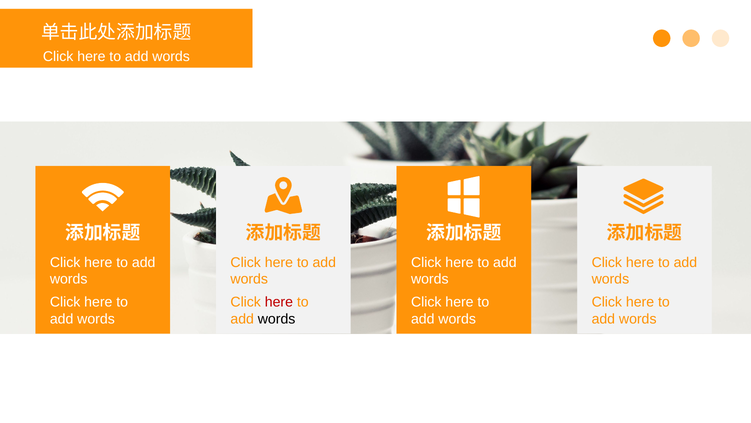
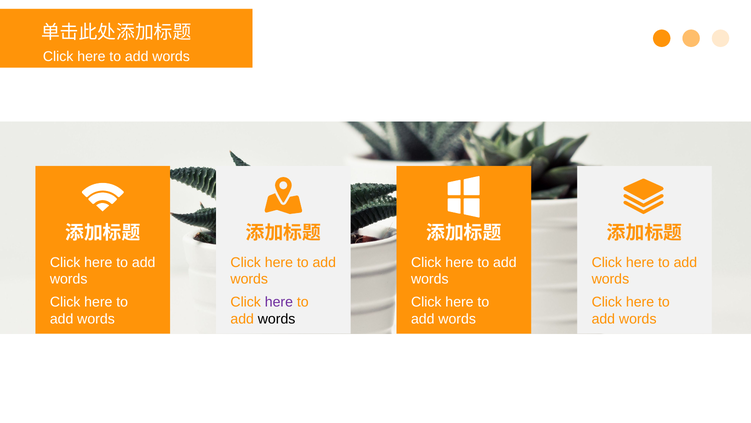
here at (279, 302) colour: red -> purple
